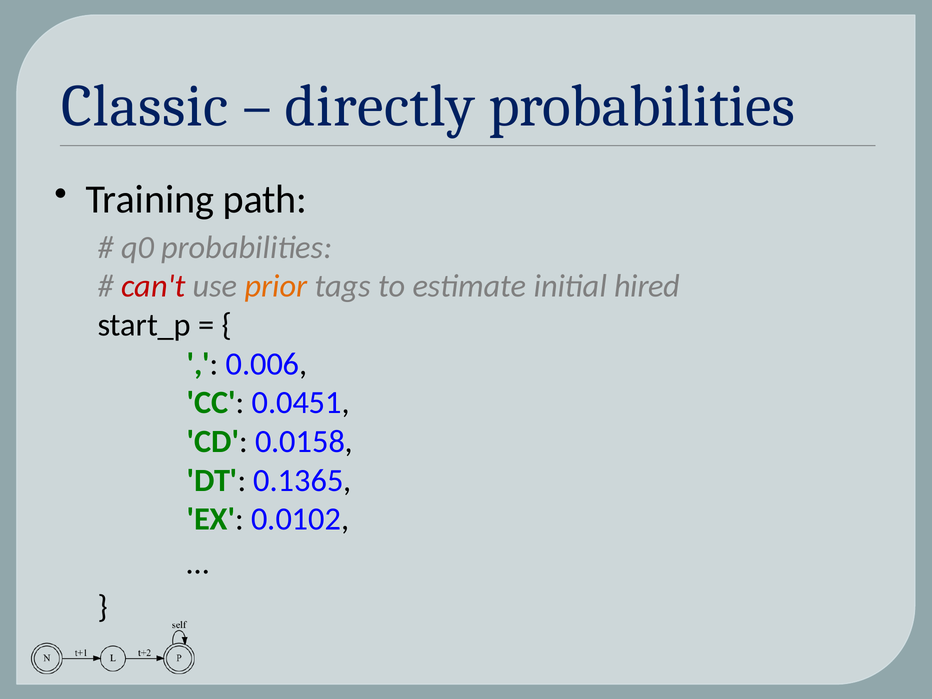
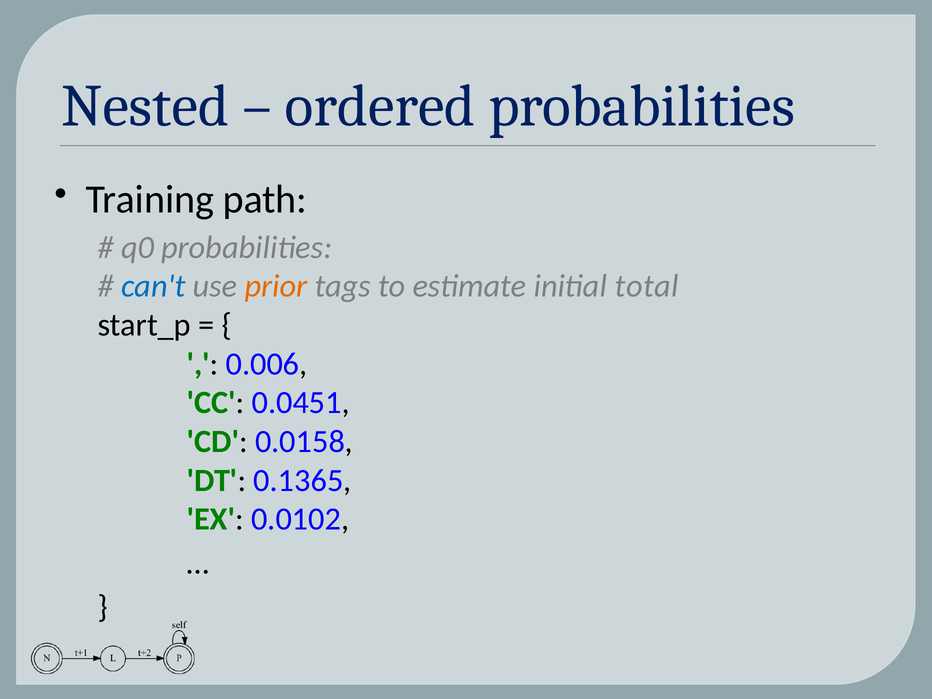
Classic: Classic -> Nested
directly: directly -> ordered
can't colour: red -> blue
hired: hired -> total
